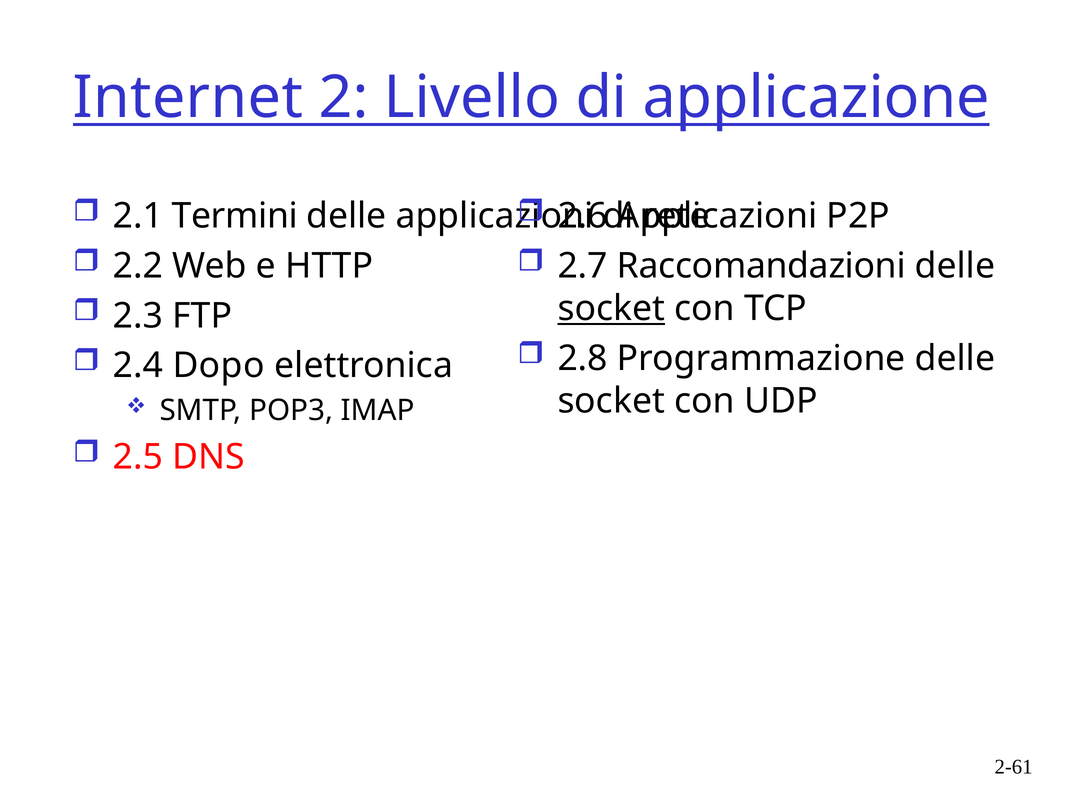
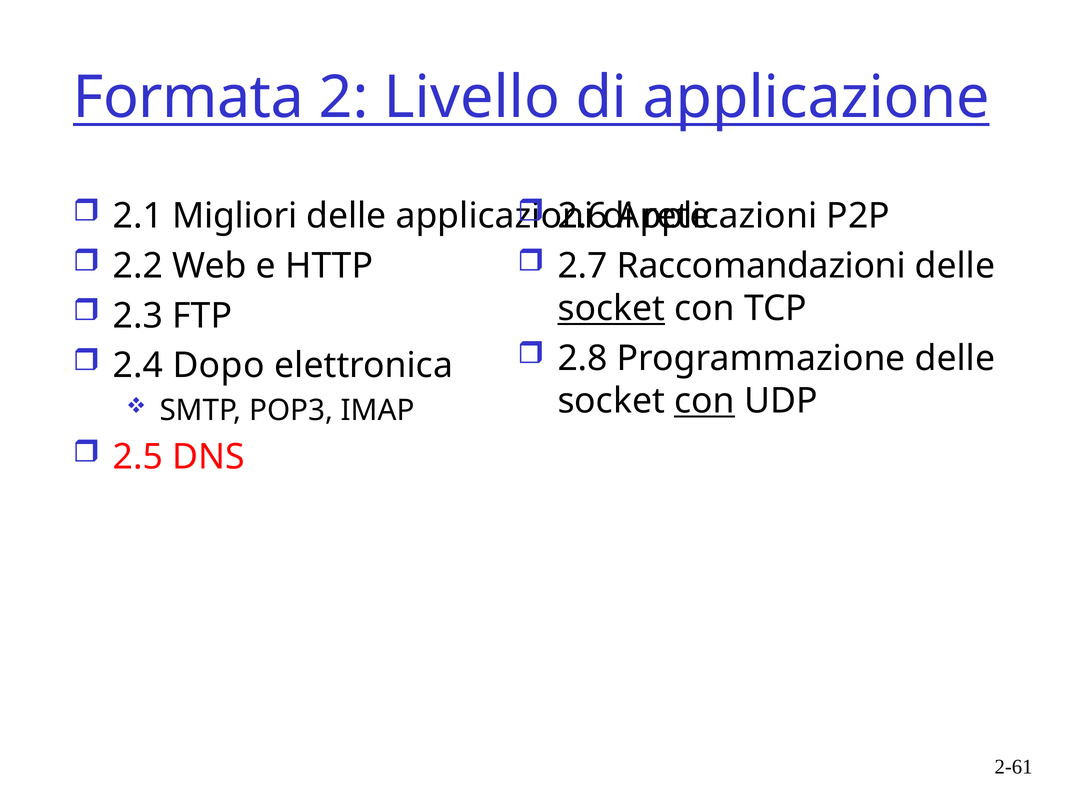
Internet: Internet -> Formata
Termini: Termini -> Migliori
con at (704, 401) underline: none -> present
